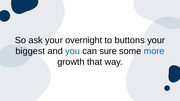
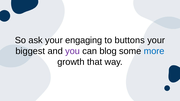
overnight: overnight -> engaging
you colour: blue -> purple
sure: sure -> blog
